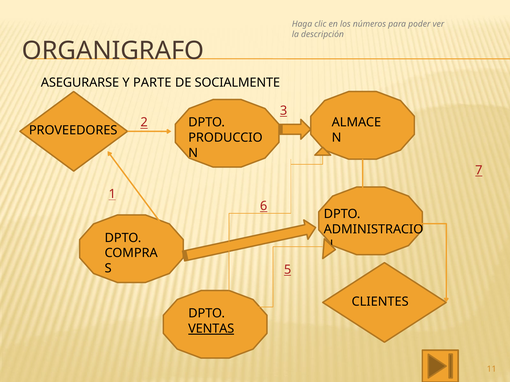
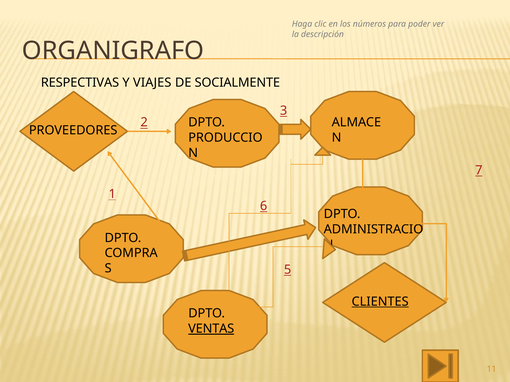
ASEGURARSE: ASEGURARSE -> RESPECTIVAS
PARTE: PARTE -> VIAJES
CLIENTES underline: none -> present
